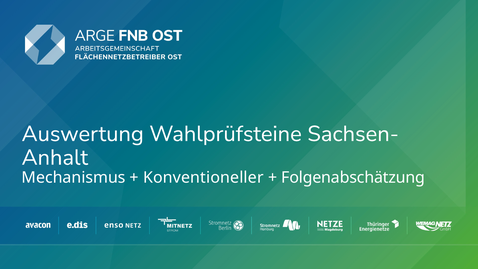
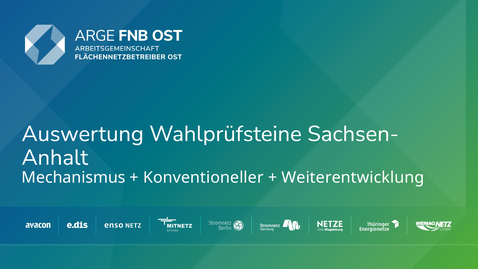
Folgenabschätzung: Folgenabschätzung -> Weiterentwicklung
